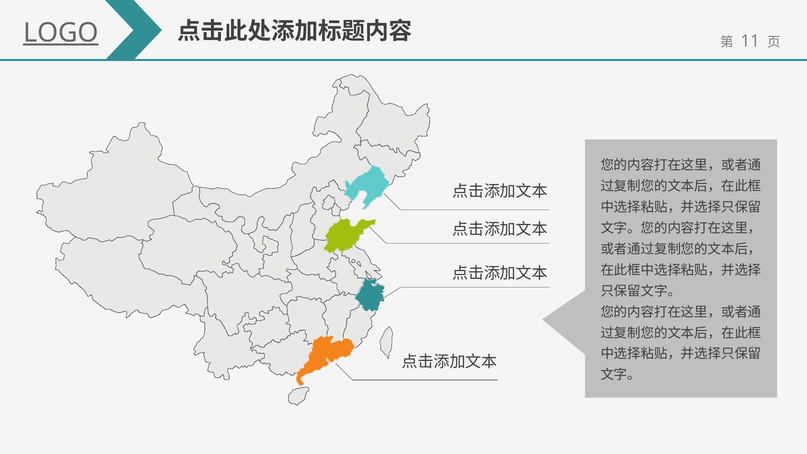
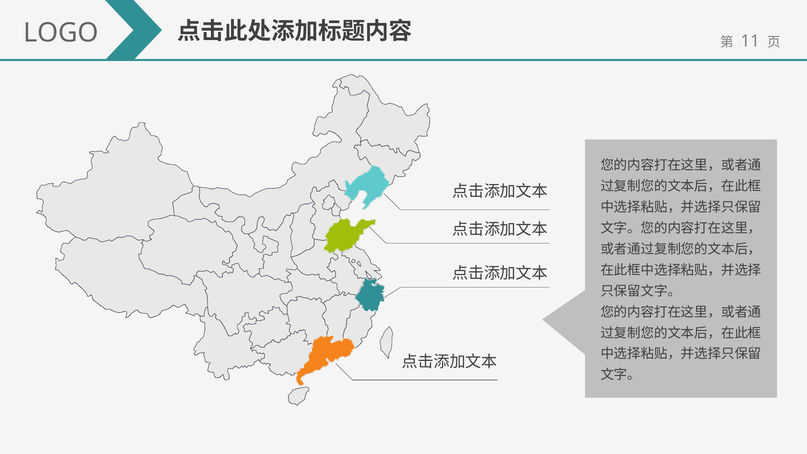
LOGO underline: present -> none
